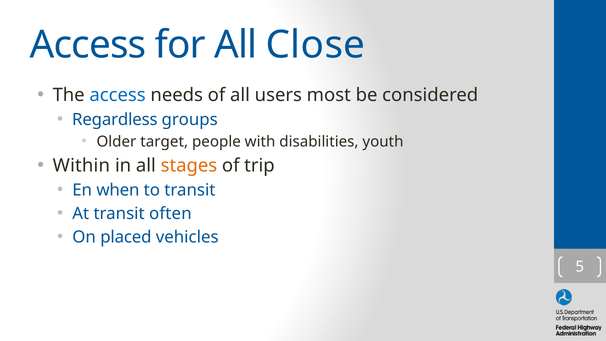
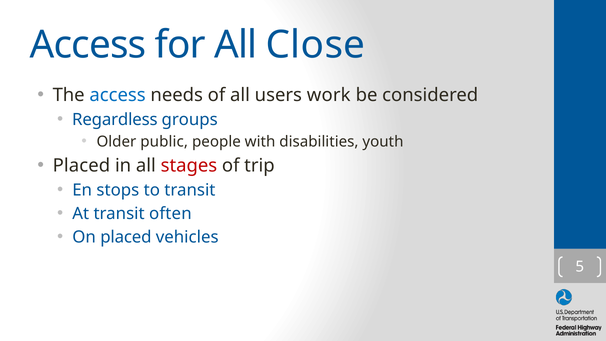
most: most -> work
target: target -> public
Within at (81, 166): Within -> Placed
stages colour: orange -> red
when: when -> stops
